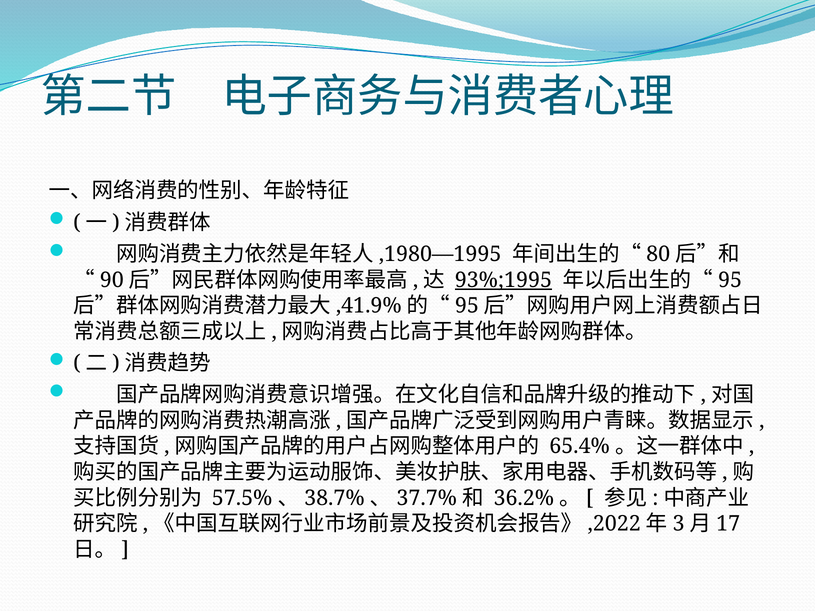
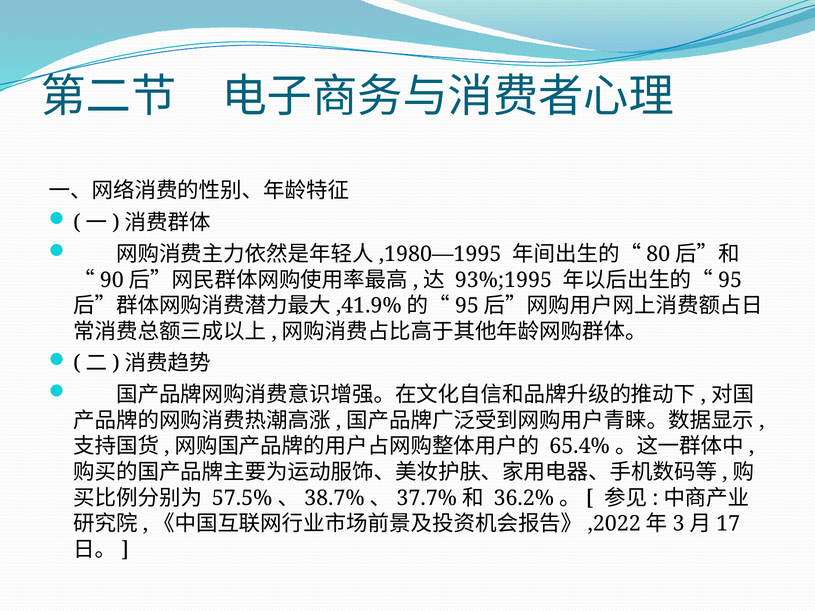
93%;1995 underline: present -> none
